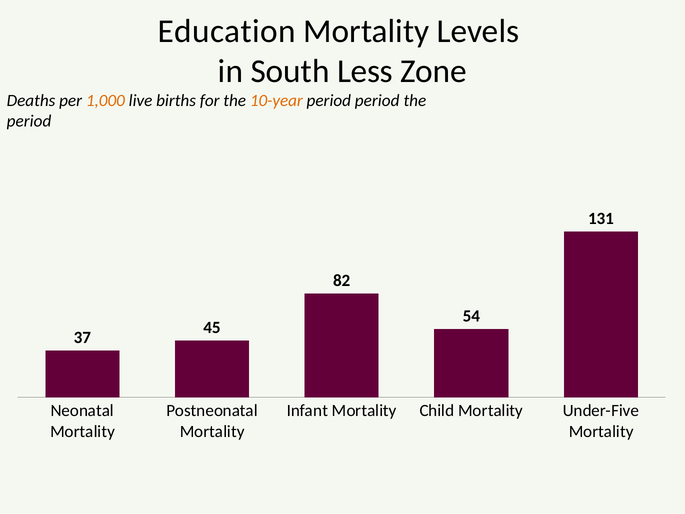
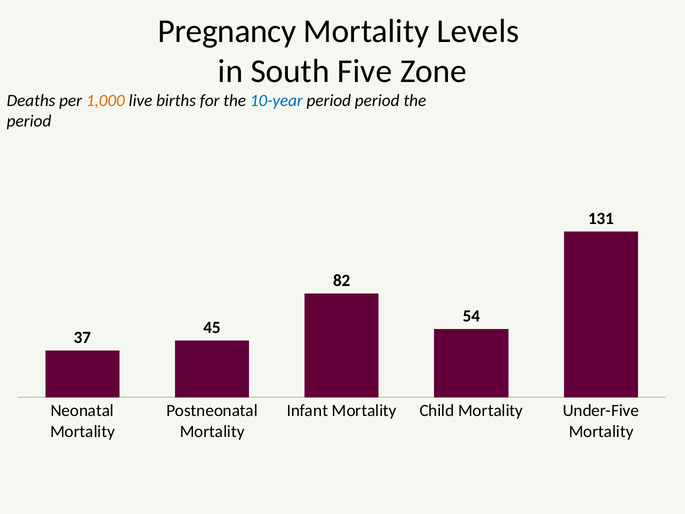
Education: Education -> Pregnancy
Less: Less -> Five
10-year colour: orange -> blue
